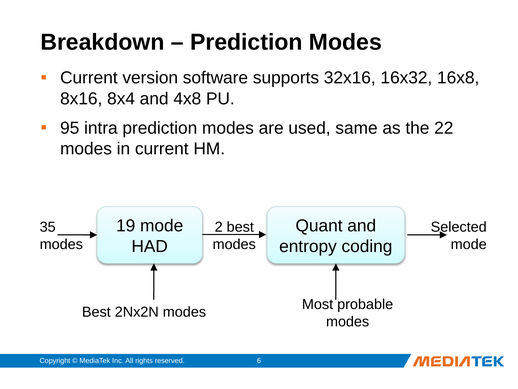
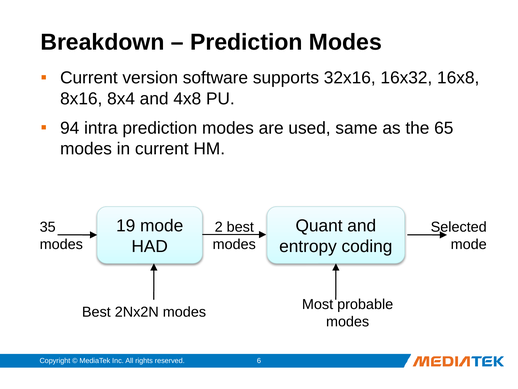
95: 95 -> 94
22: 22 -> 65
